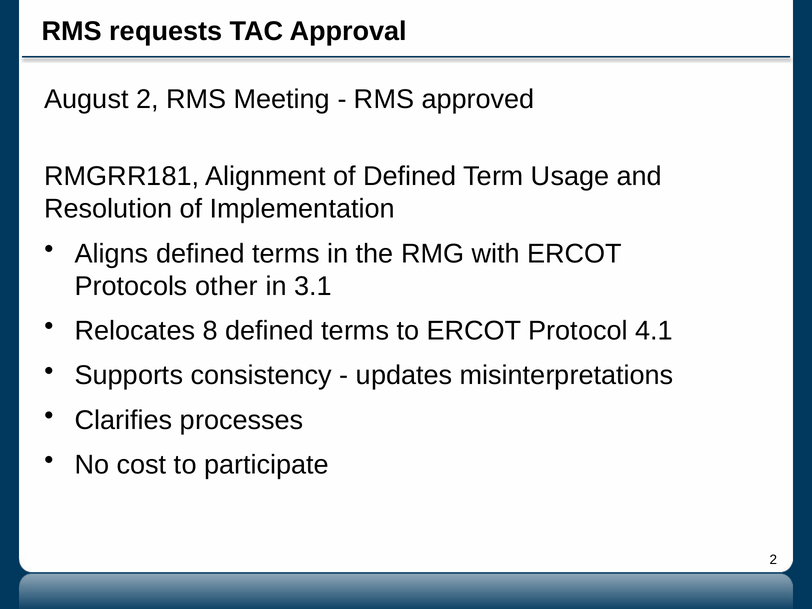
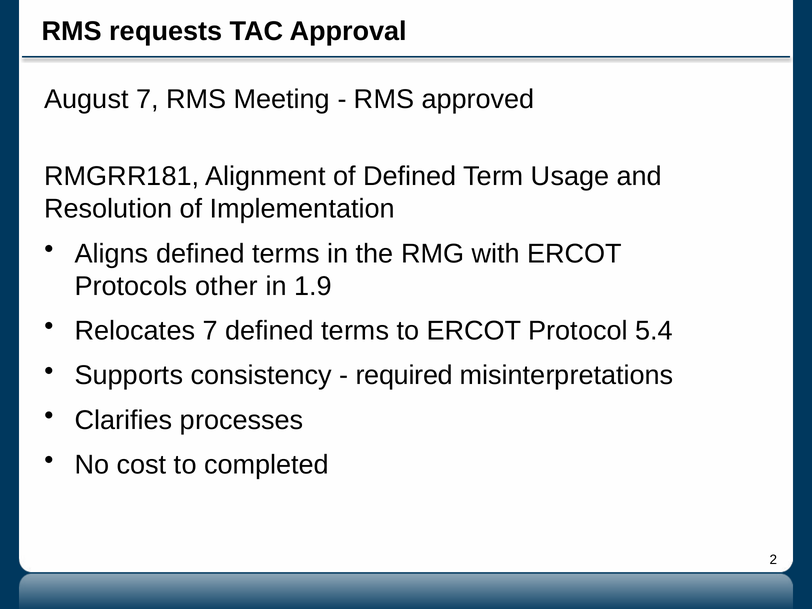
August 2: 2 -> 7
3.1: 3.1 -> 1.9
Relocates 8: 8 -> 7
4.1: 4.1 -> 5.4
updates: updates -> required
participate: participate -> completed
